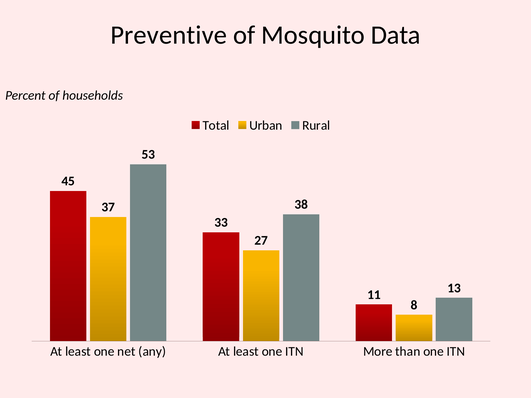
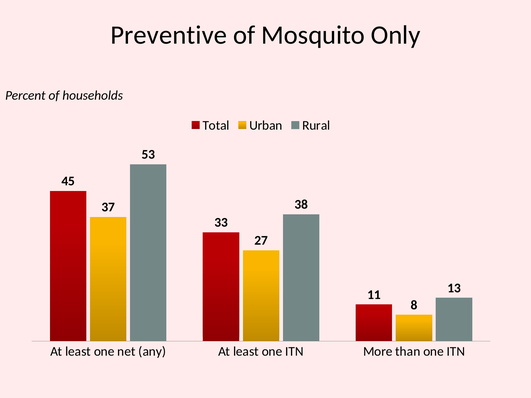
Data: Data -> Only
